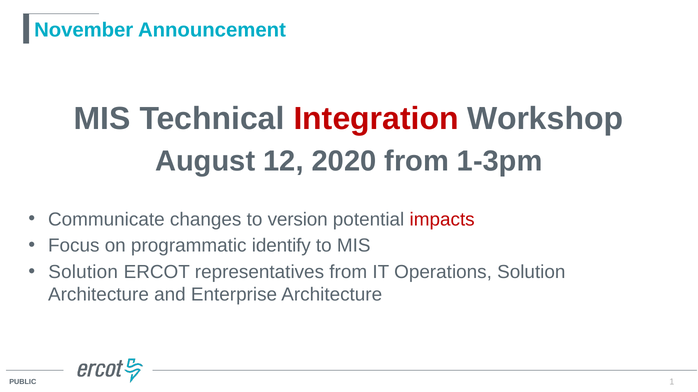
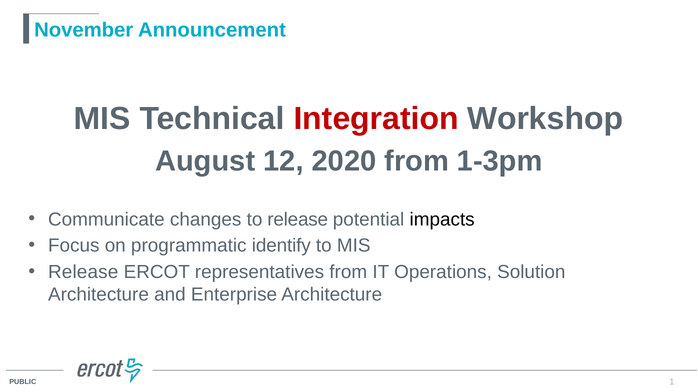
to version: version -> release
impacts colour: red -> black
Solution at (83, 273): Solution -> Release
